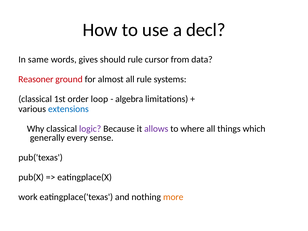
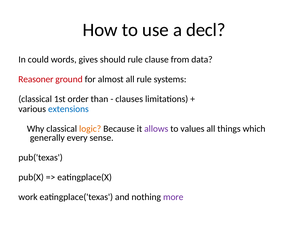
same: same -> could
cursor: cursor -> clause
loop: loop -> than
algebra: algebra -> clauses
logic colour: purple -> orange
where: where -> values
more colour: orange -> purple
